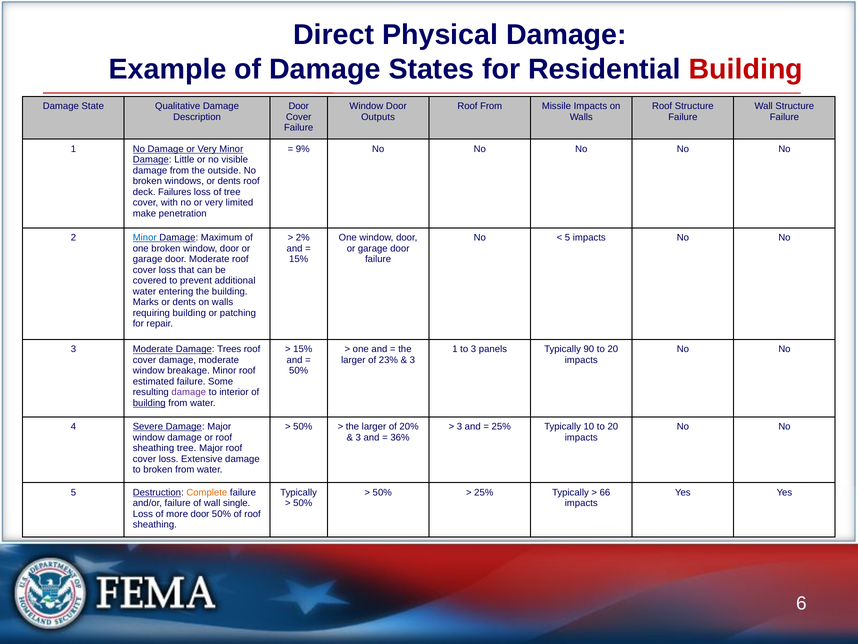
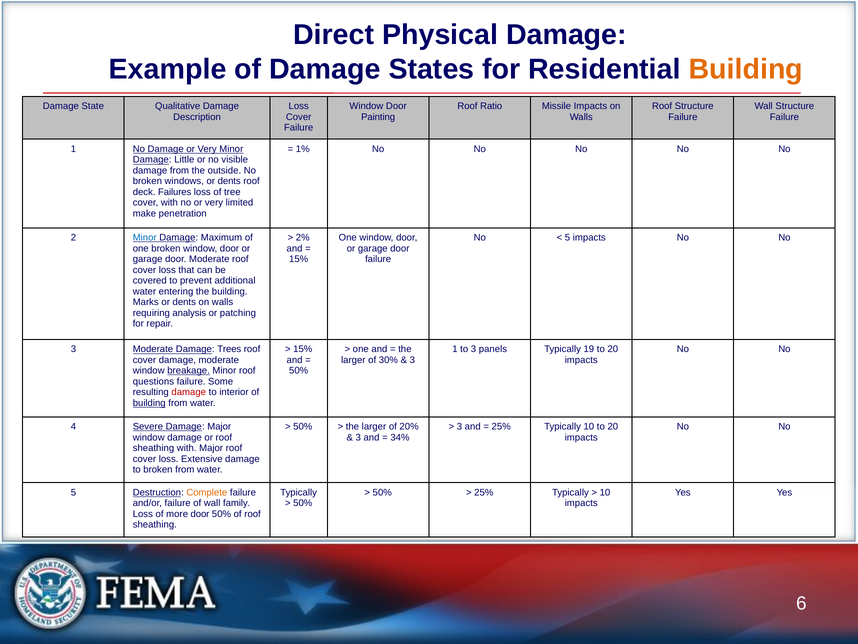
Building at (746, 69) colour: red -> orange
Door at (299, 106): Door -> Loss
Roof From: From -> Ratio
Outputs: Outputs -> Painting
9%: 9% -> 1%
requiring building: building -> analysis
90: 90 -> 19
23%: 23% -> 30%
breakage underline: none -> present
estimated: estimated -> questions
damage at (189, 392) colour: purple -> red
36%: 36% -> 34%
sheathing tree: tree -> with
66 at (605, 492): 66 -> 10
single: single -> family
